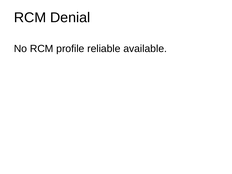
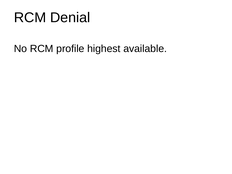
reliable: reliable -> highest
